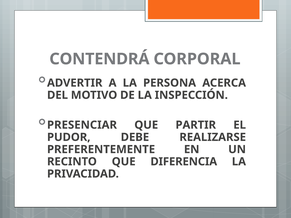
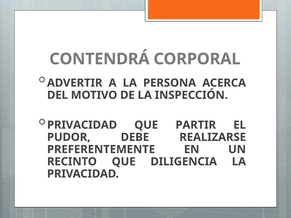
PRESENCIAR at (82, 125): PRESENCIAR -> PRIVACIDAD
DIFERENCIA: DIFERENCIA -> DILIGENCIA
